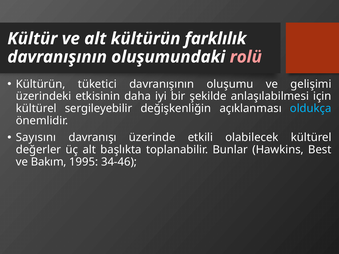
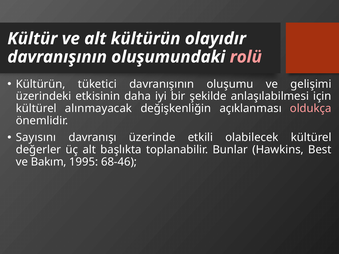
farklılık: farklılık -> olayıdır
sergileyebilir: sergileyebilir -> alınmayacak
oldukça colour: light blue -> pink
34-46: 34-46 -> 68-46
